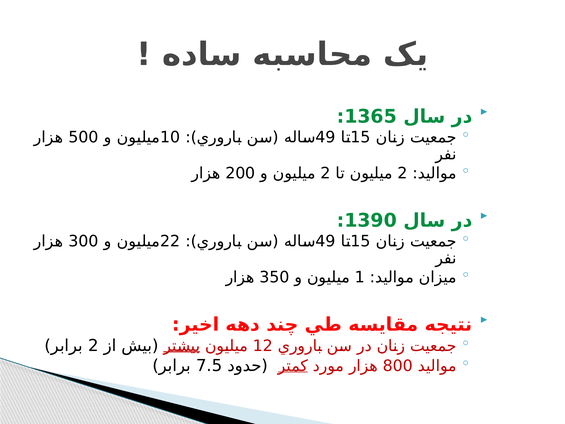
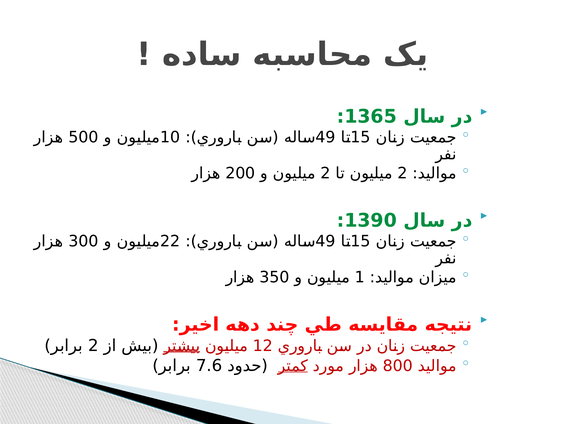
7.5: 7.5 -> 7.6
